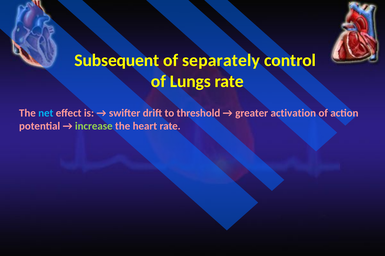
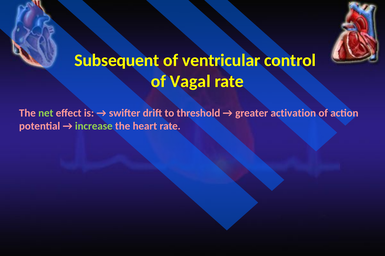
separately: separately -> ventricular
Lungs: Lungs -> Vagal
net colour: light blue -> light green
